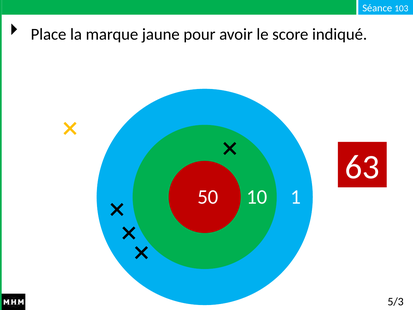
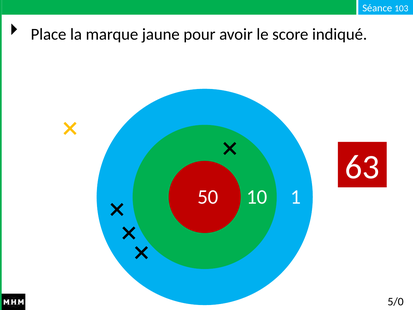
5/3: 5/3 -> 5/0
